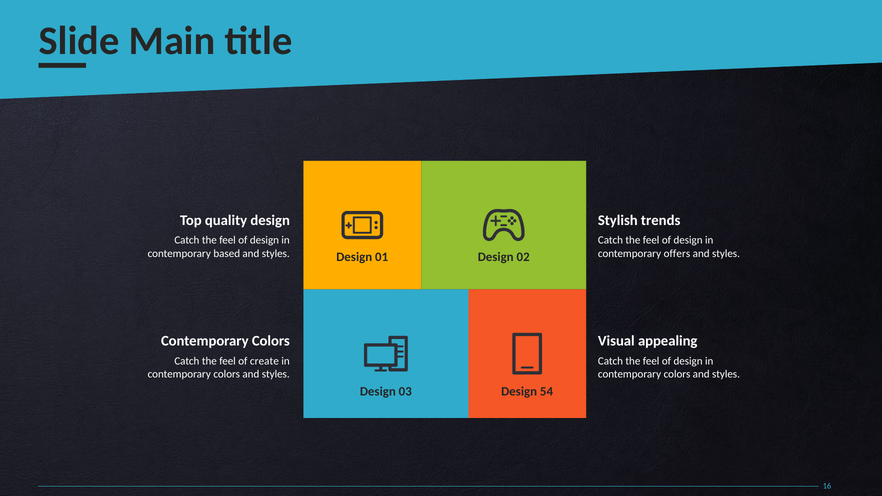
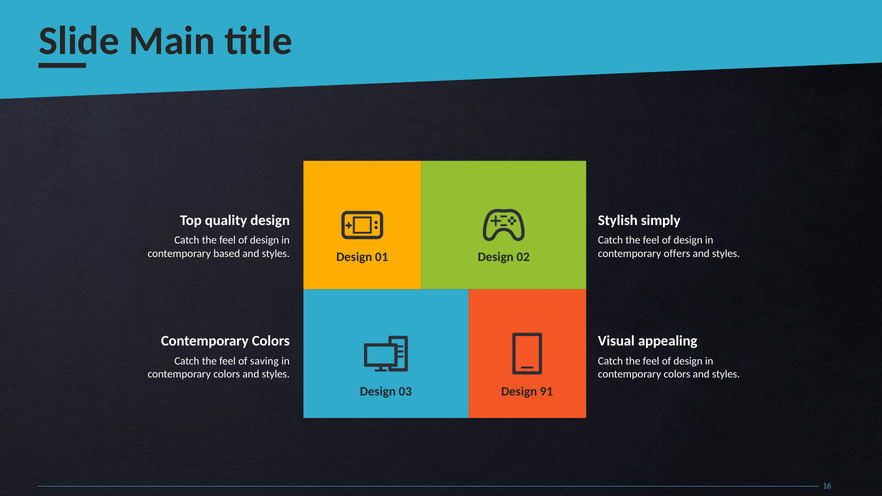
trends: trends -> simply
create: create -> saving
54: 54 -> 91
